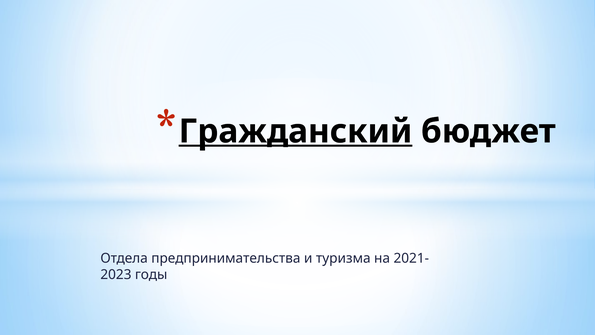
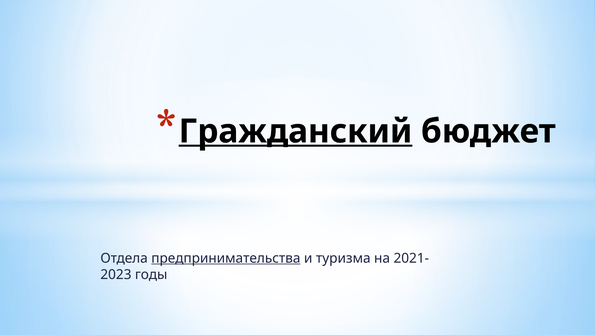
предпринимательства underline: none -> present
